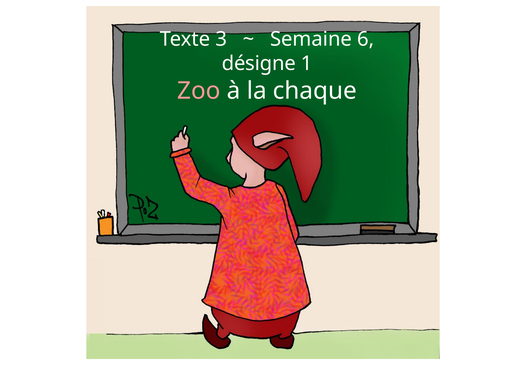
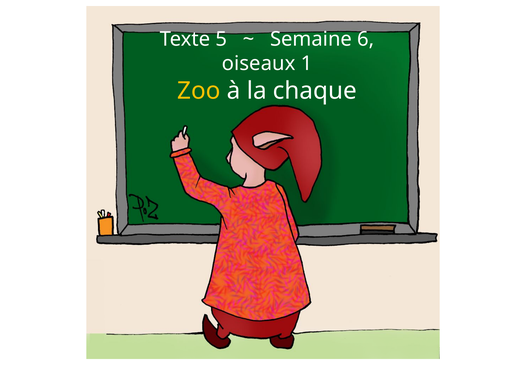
3: 3 -> 5
désigne: désigne -> oiseaux
Zoo colour: pink -> yellow
